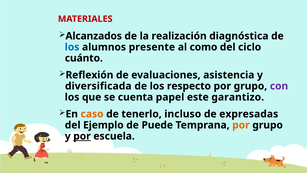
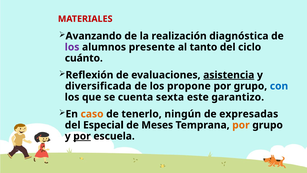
Alcanzados: Alcanzados -> Avanzando
los at (72, 47) colour: blue -> purple
como: como -> tanto
asistencia underline: none -> present
respecto: respecto -> propone
con colour: purple -> blue
papel: papel -> sexta
incluso: incluso -> ningún
Ejemplo: Ejemplo -> Especial
Puede: Puede -> Meses
